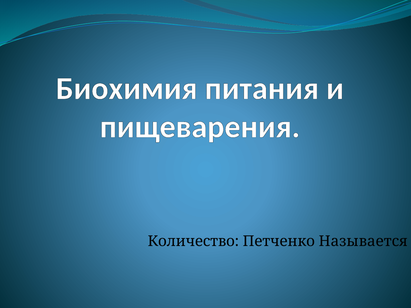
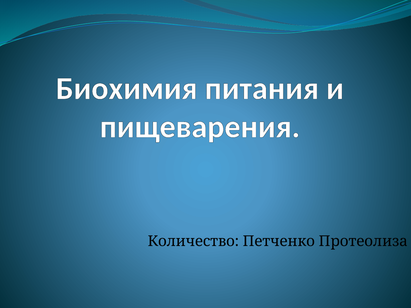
Называется: Называется -> Протеолиза
